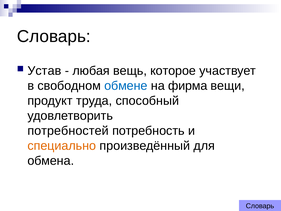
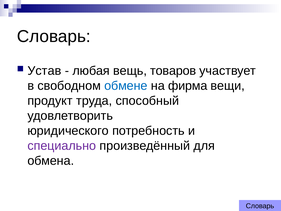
которое: которое -> товаров
потребностей: потребностей -> юридического
специально colour: orange -> purple
